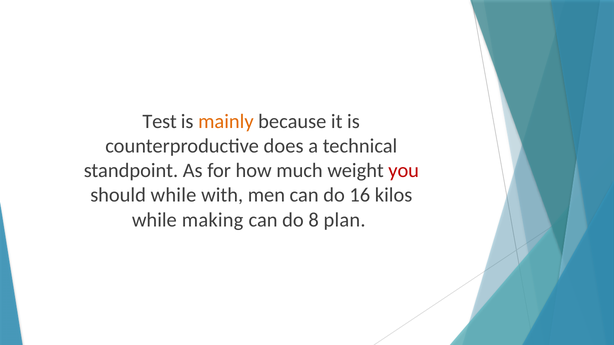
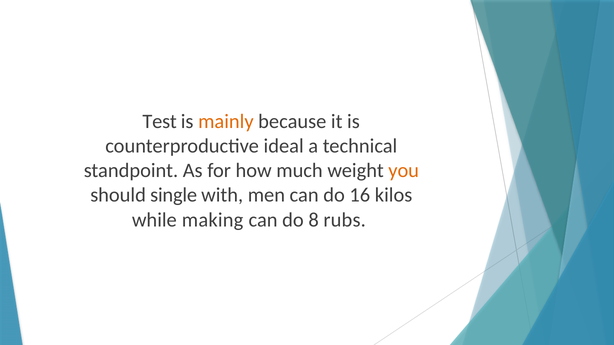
does: does -> ideal
you colour: red -> orange
should while: while -> single
plan: plan -> rubs
